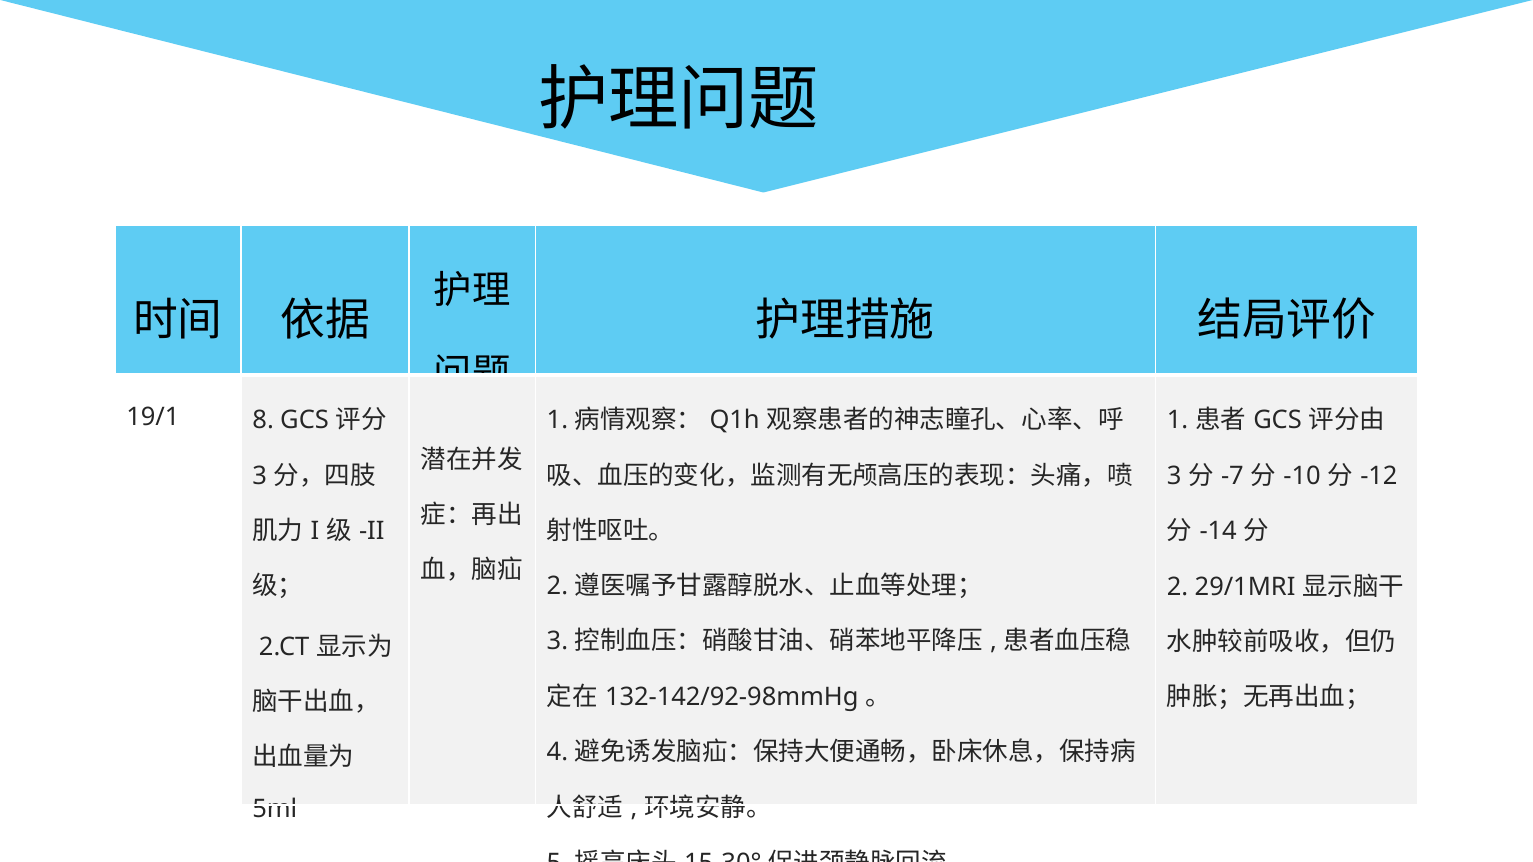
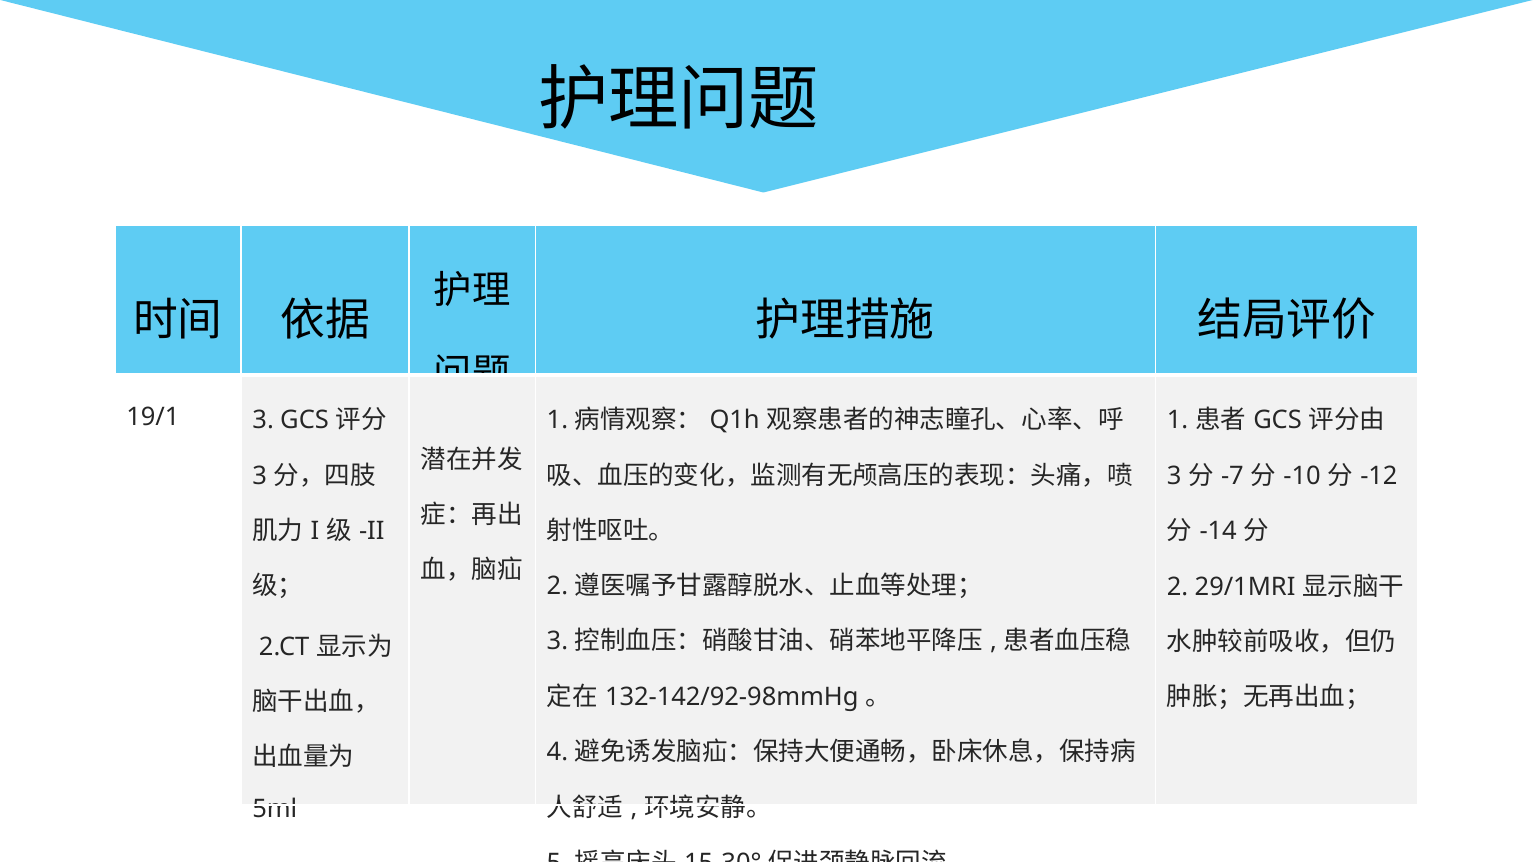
19/1 8: 8 -> 3
